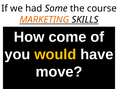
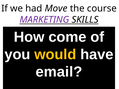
Some: Some -> Move
MARKETING colour: orange -> purple
move: move -> email
